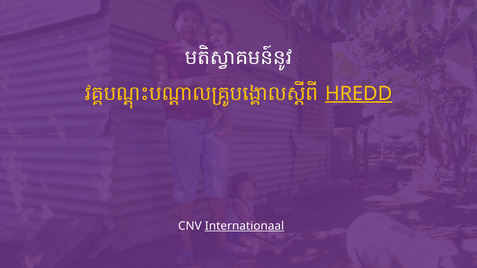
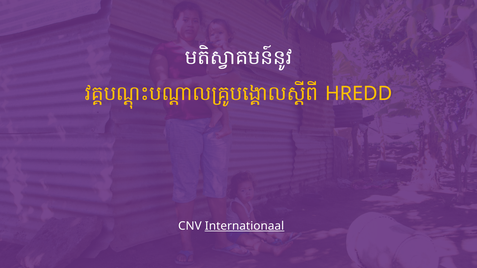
HREDD underline: present -> none
